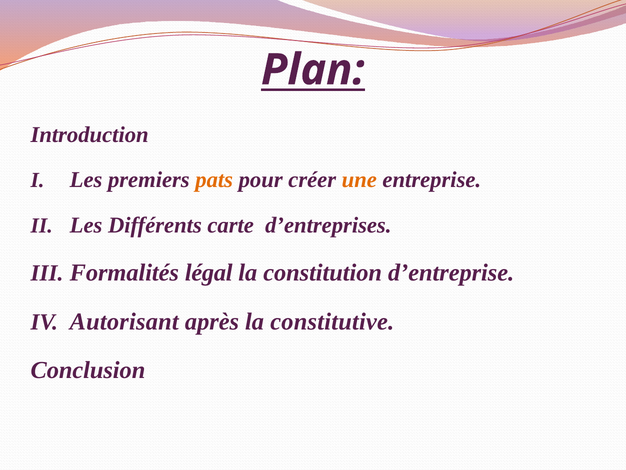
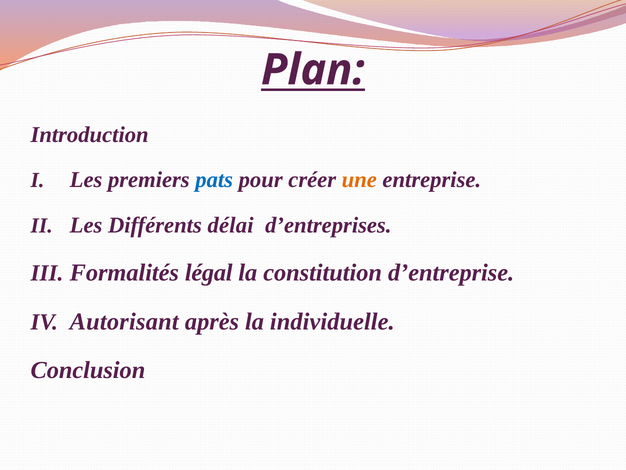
pats colour: orange -> blue
carte: carte -> délai
constitutive: constitutive -> individuelle
